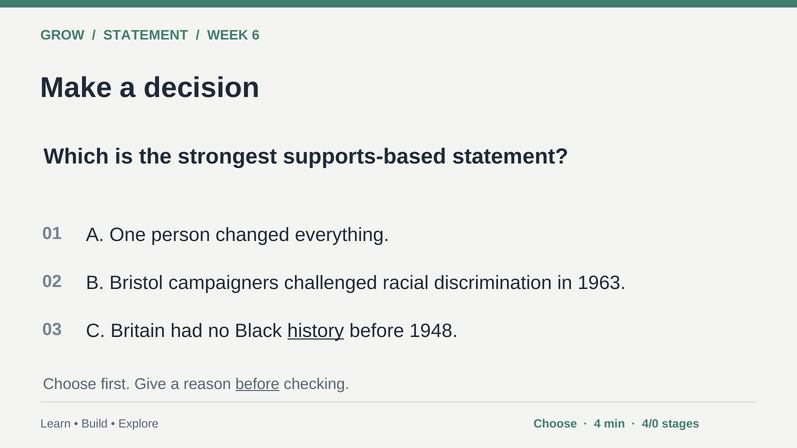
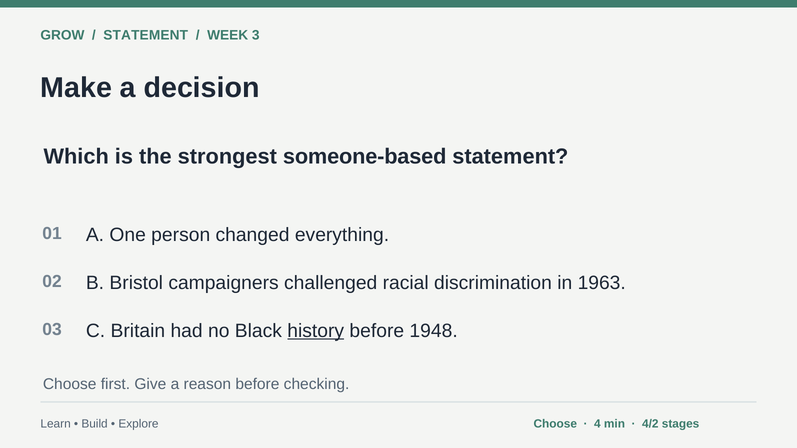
6: 6 -> 3
supports-based: supports-based -> someone-based
before at (257, 384) underline: present -> none
4/0: 4/0 -> 4/2
